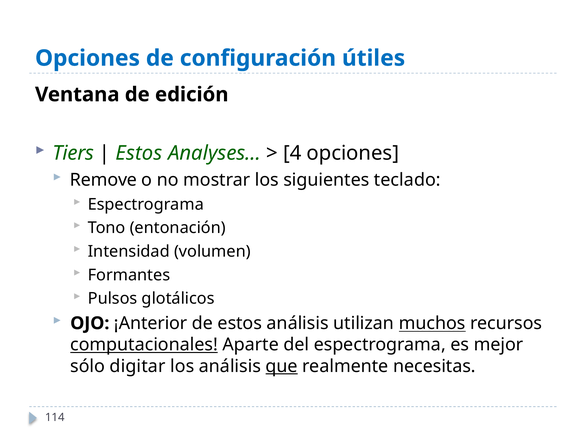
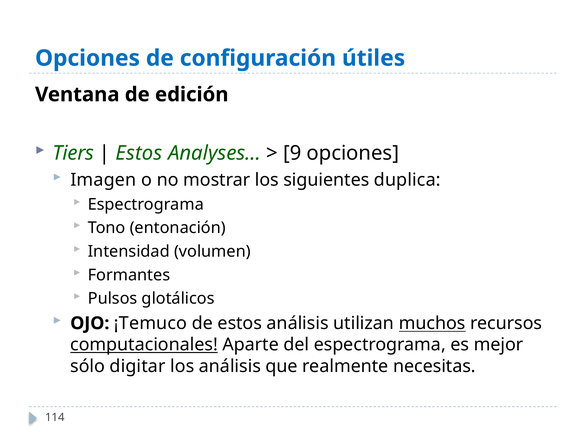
4: 4 -> 9
Remove: Remove -> Imagen
teclado: teclado -> duplica
¡Anterior: ¡Anterior -> ¡Temuco
que underline: present -> none
